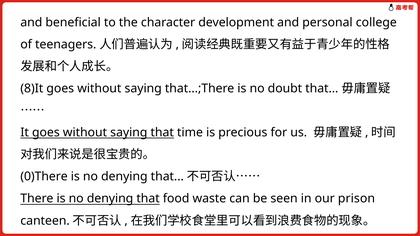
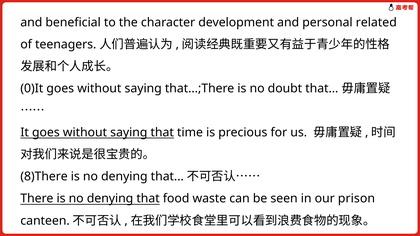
college: college -> related
8)It: 8)It -> 0)It
0)There: 0)There -> 8)There
